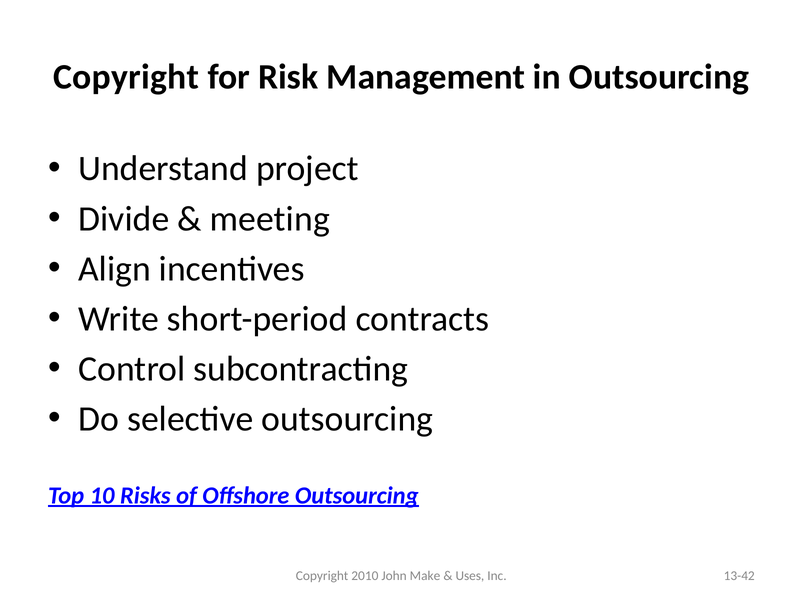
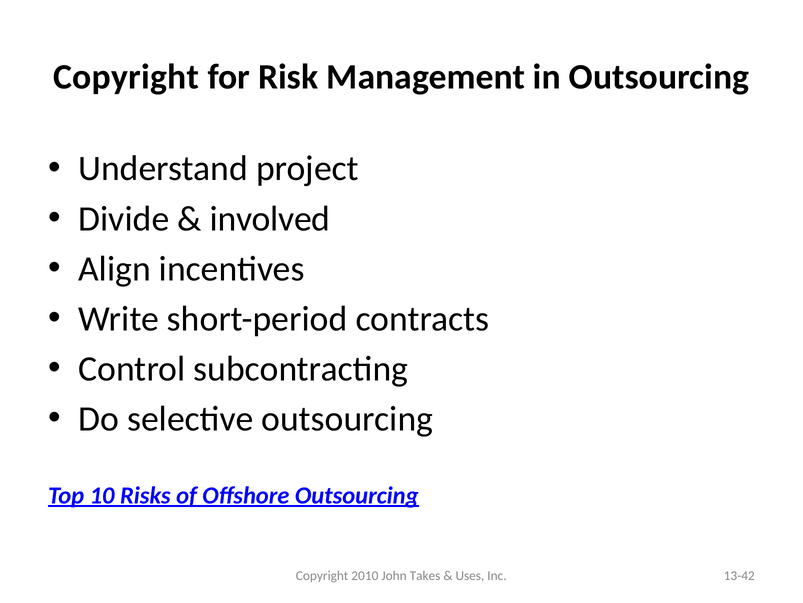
meeting: meeting -> involved
Make: Make -> Takes
